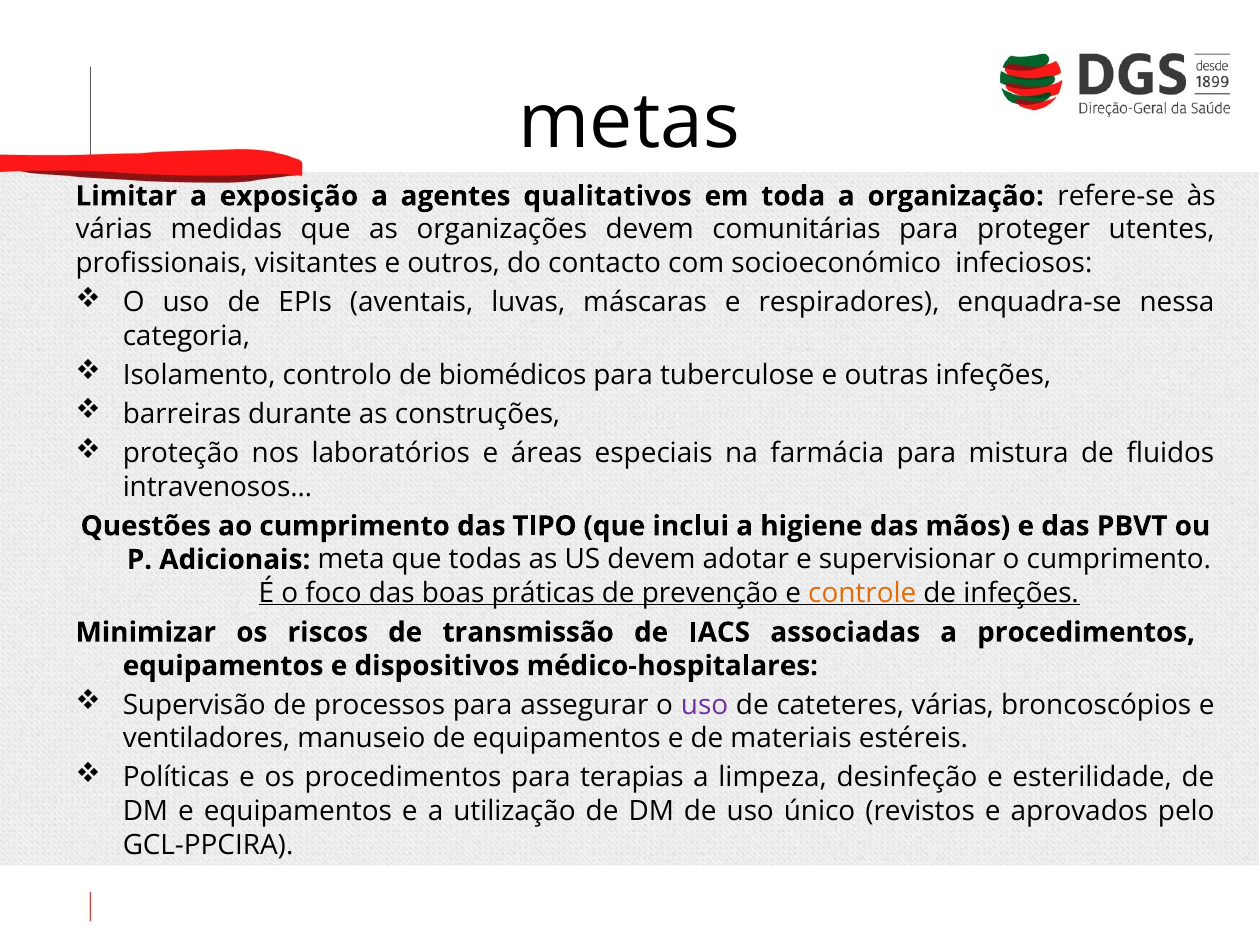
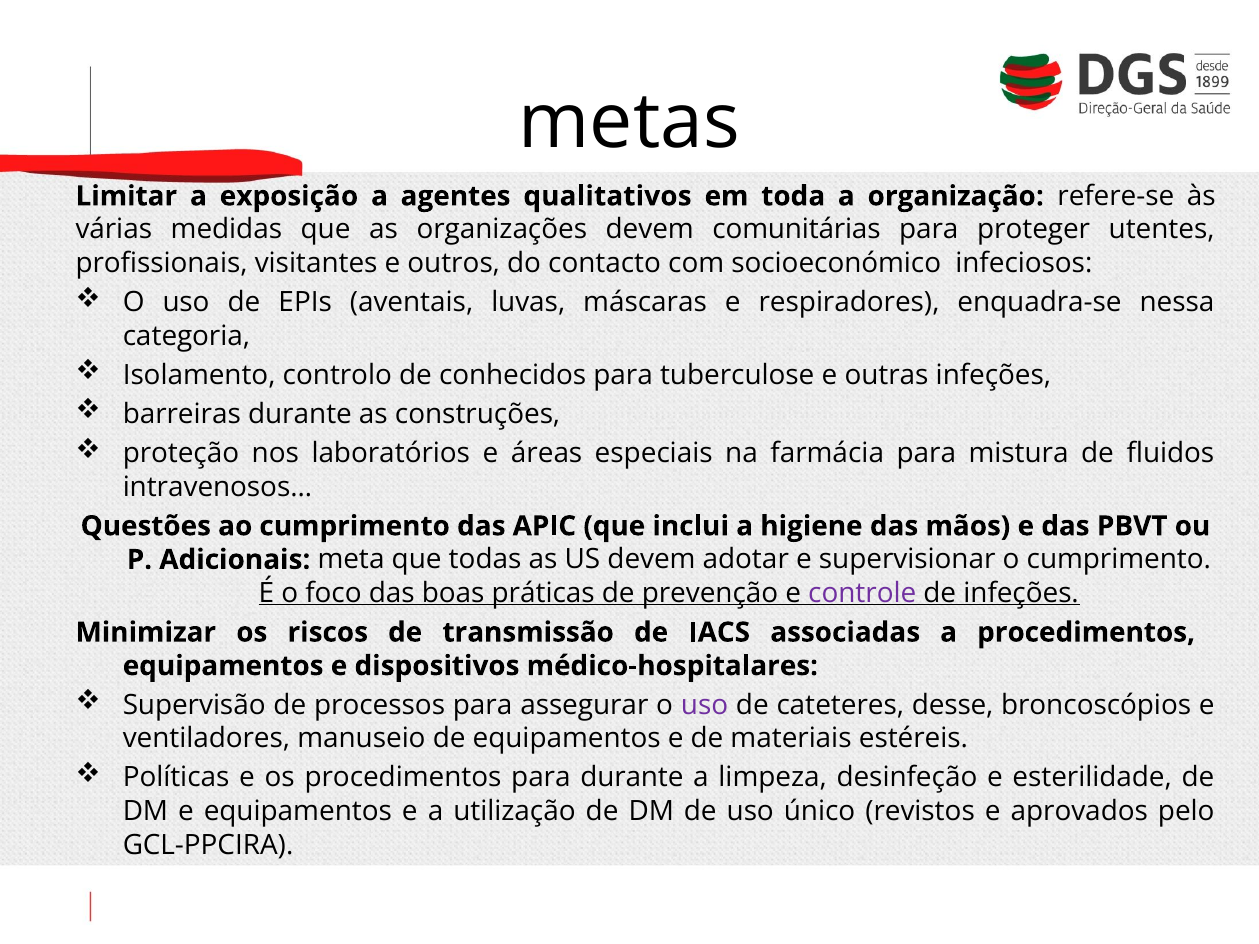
biomédicos: biomédicos -> conhecidos
TIPO: TIPO -> APIC
controle colour: orange -> purple
cateteres várias: várias -> desse
para terapias: terapias -> durante
